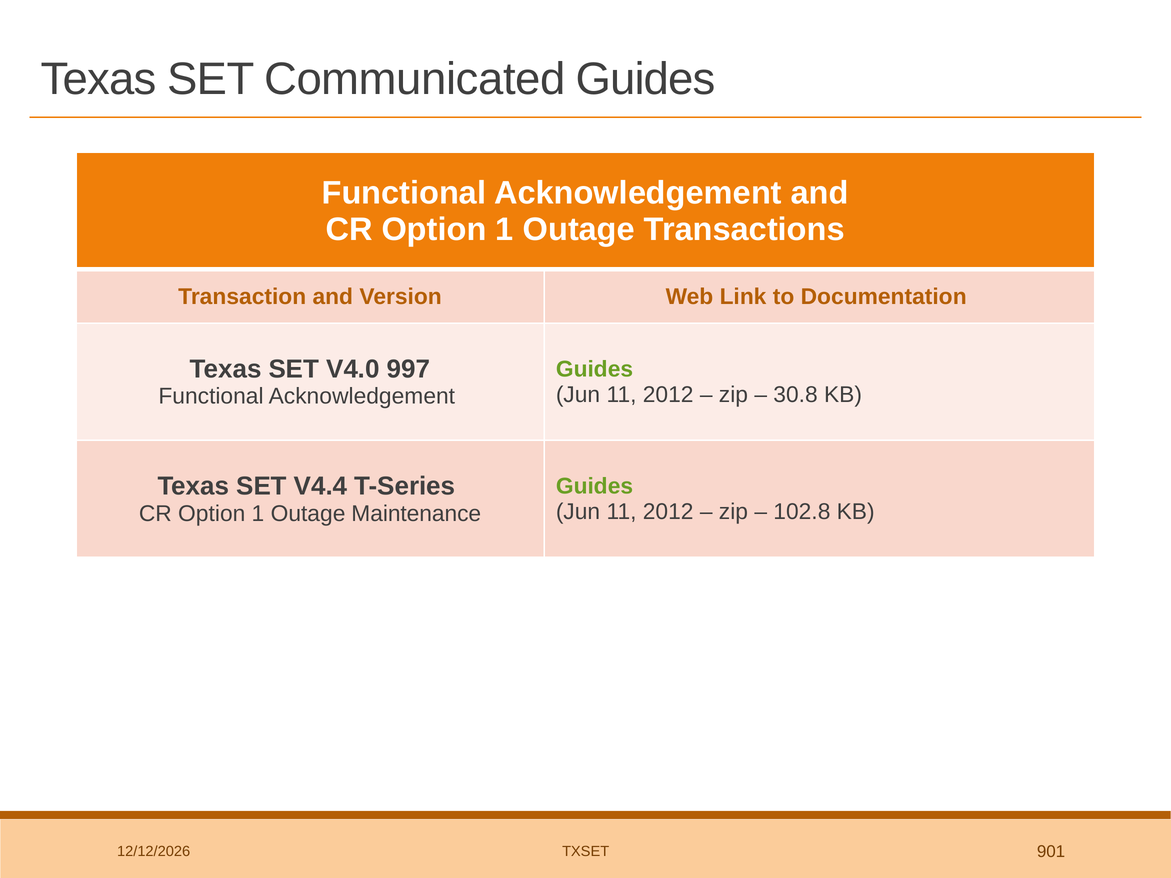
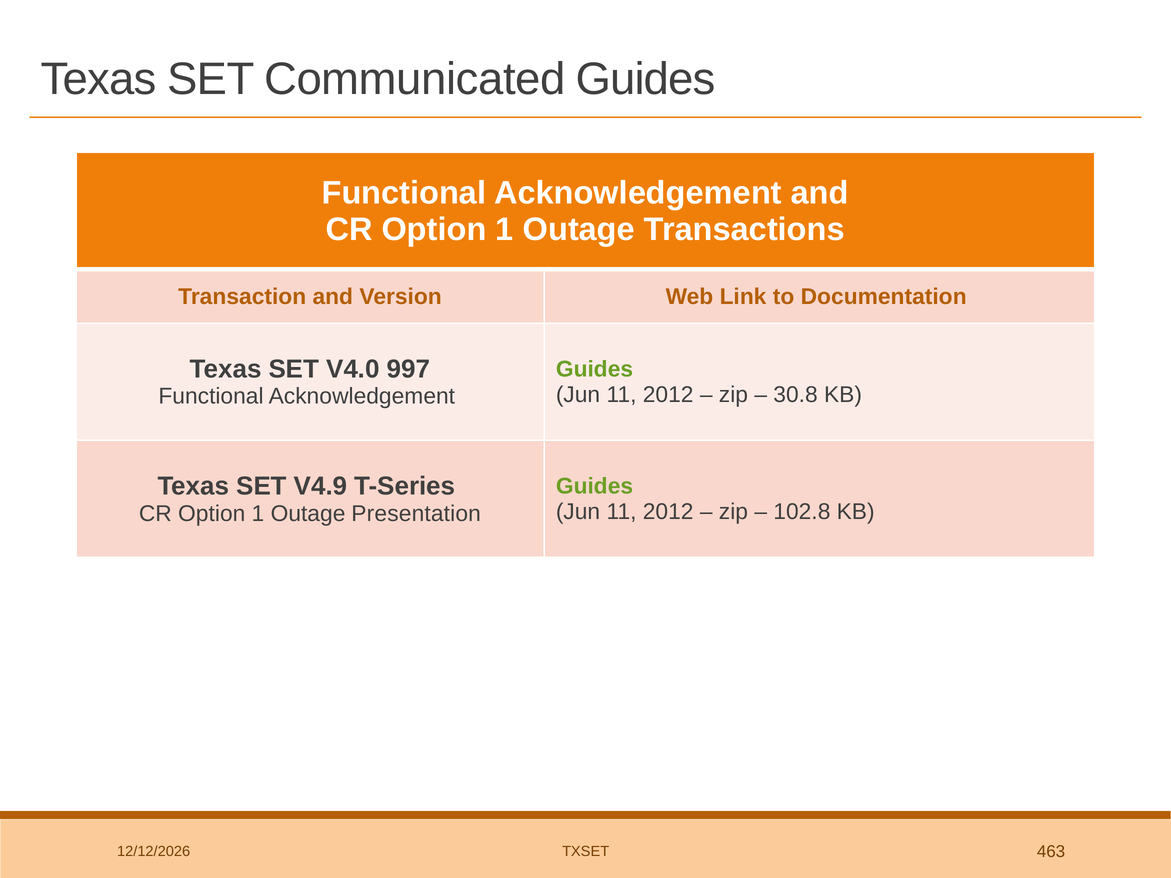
V4.4: V4.4 -> V4.9
Maintenance: Maintenance -> Presentation
901: 901 -> 463
